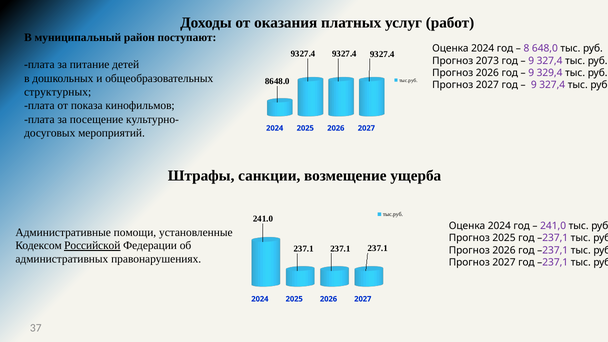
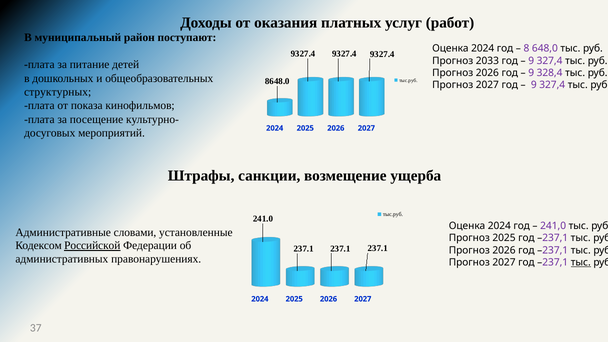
2073: 2073 -> 2033
329,4: 329,4 -> 328,4
помощи: помощи -> словами
тыс at (581, 262) underline: none -> present
